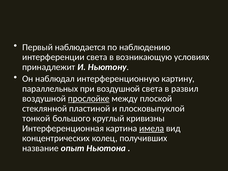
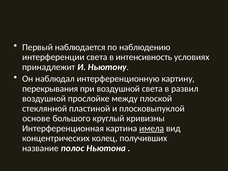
возникающую: возникающую -> интенсивность
параллельных: параллельных -> перекрывания
прослойке underline: present -> none
тонкой: тонкой -> основе
опыт: опыт -> полос
